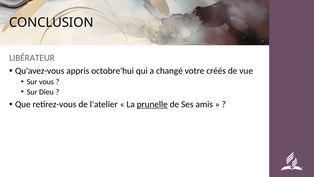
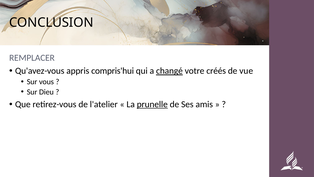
LIBÉRATEUR: LIBÉRATEUR -> REMPLACER
octobre'hui: octobre'hui -> compris'hui
changé underline: none -> present
